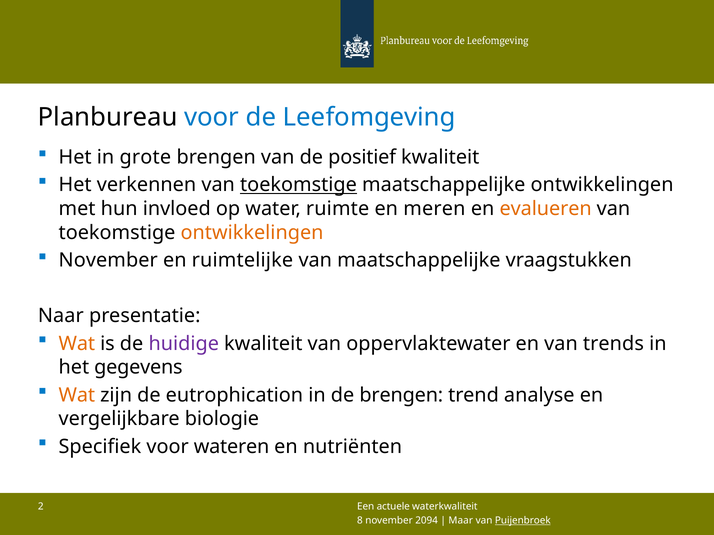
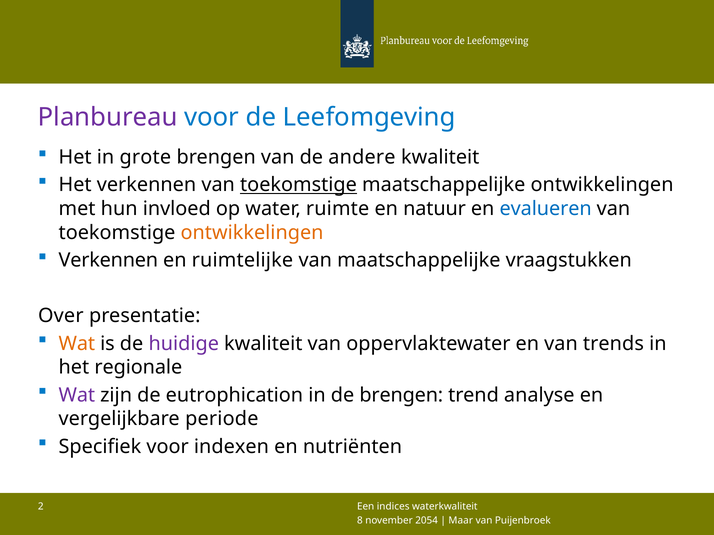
Planbureau colour: black -> purple
positief: positief -> andere
meren: meren -> natuur
evalueren colour: orange -> blue
November at (108, 260): November -> Verkennen
Naar: Naar -> Over
gegevens: gegevens -> regionale
Wat at (77, 395) colour: orange -> purple
biologie: biologie -> periode
wateren: wateren -> indexen
actuele: actuele -> indices
2094: 2094 -> 2054
Puijenbroek underline: present -> none
